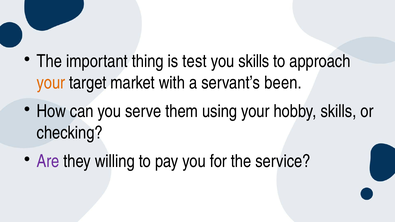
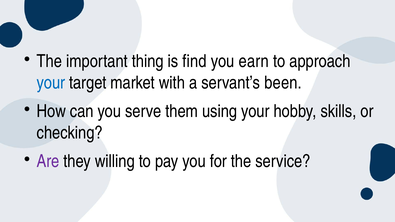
test: test -> find
you skills: skills -> earn
your at (51, 83) colour: orange -> blue
